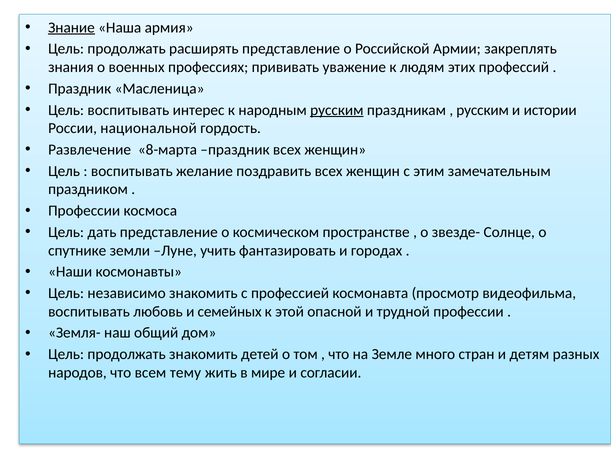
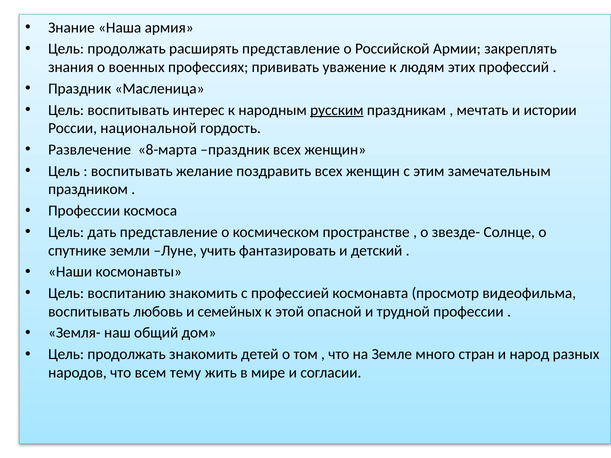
Знание underline: present -> none
русским at (483, 110): русским -> мечтать
городах: городах -> детский
независимо: независимо -> воспитанию
детям: детям -> народ
